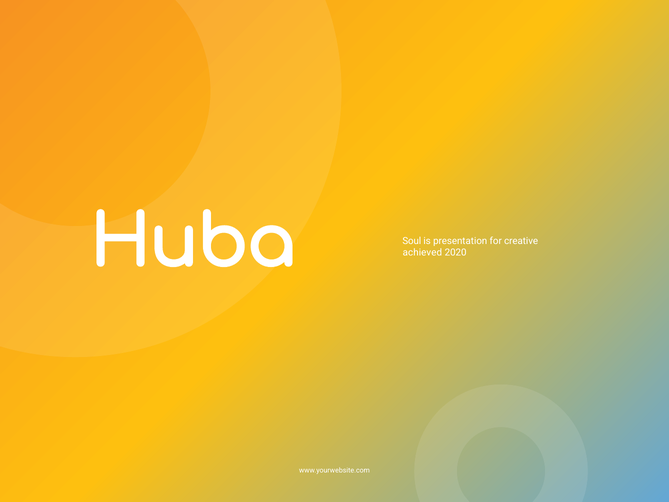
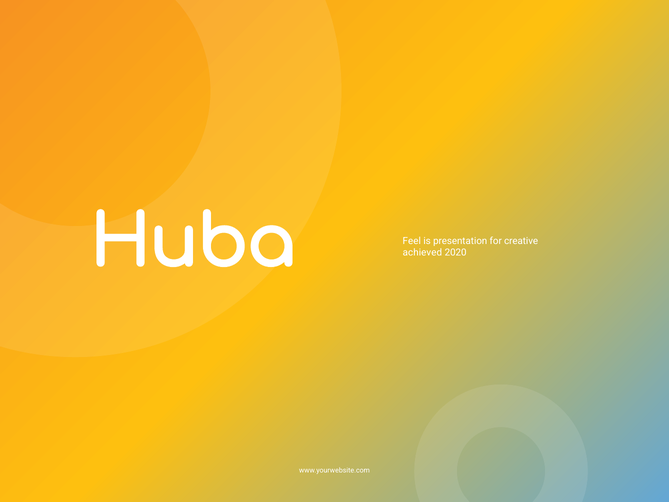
Soul: Soul -> Feel
